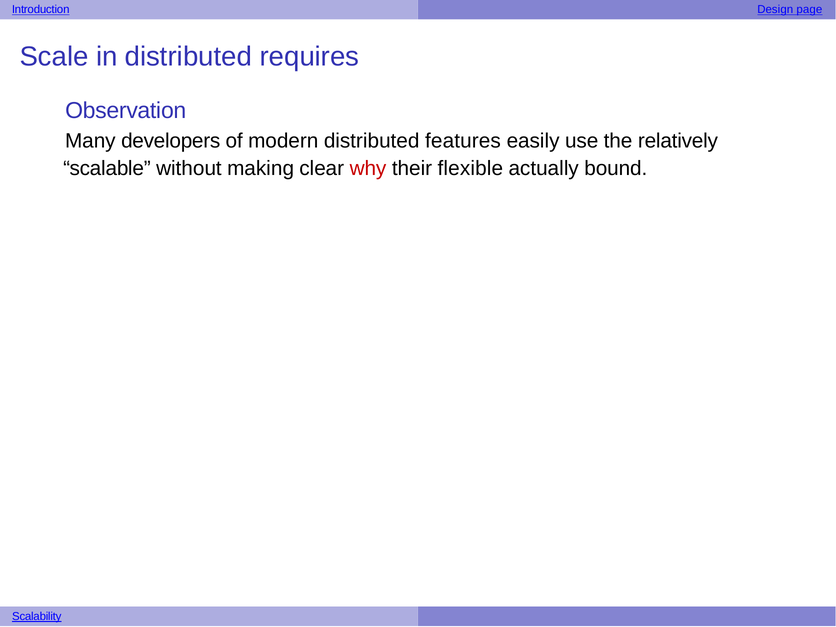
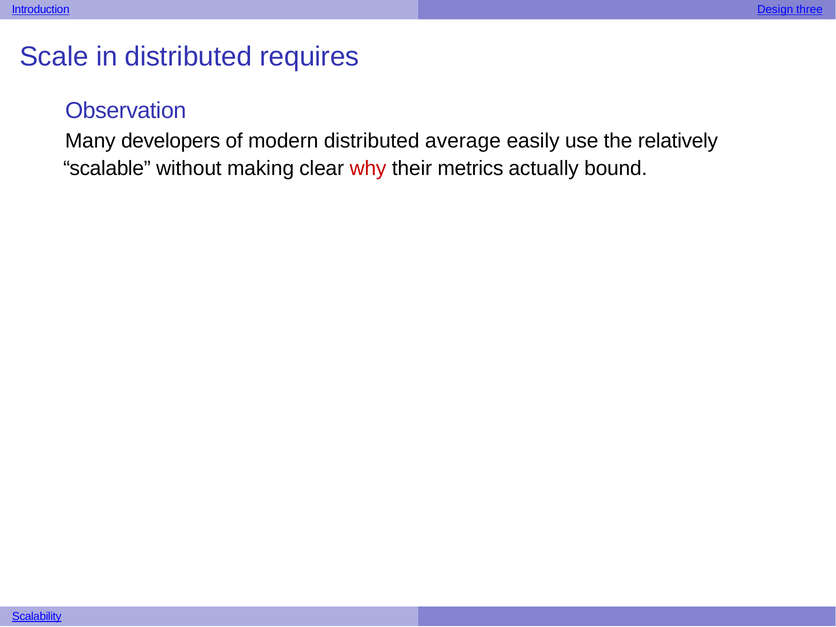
page: page -> three
features: features -> average
flexible: flexible -> metrics
